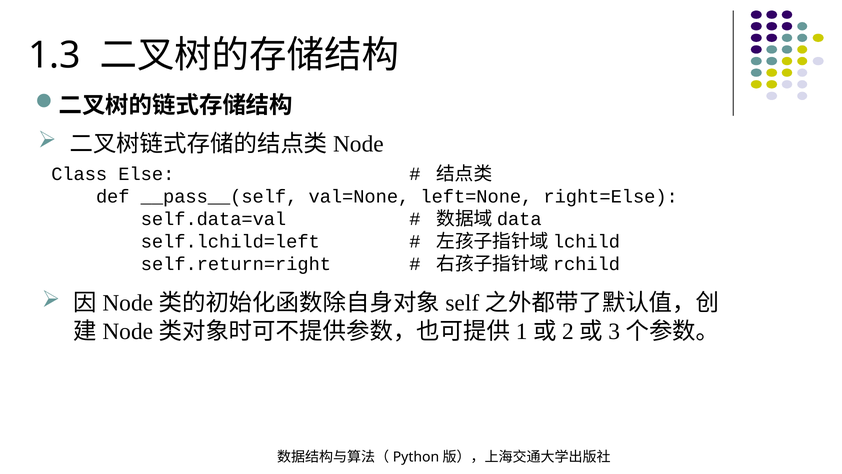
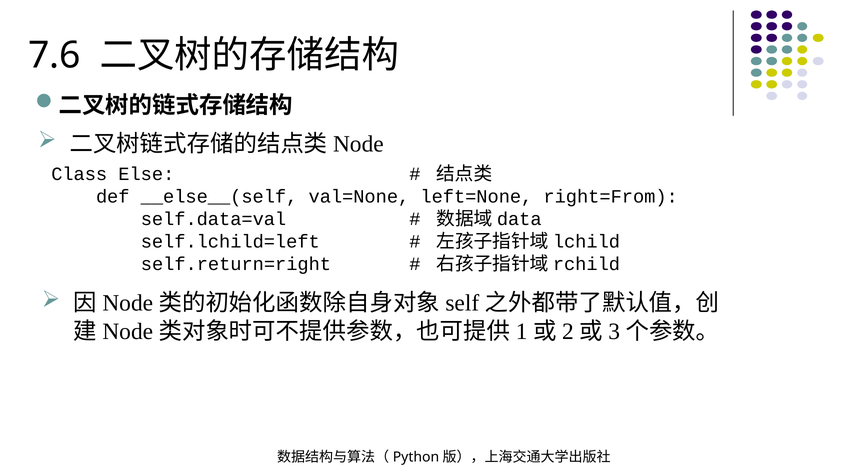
1.3: 1.3 -> 7.6
__pass__(self: __pass__(self -> __else__(self
right=Else: right=Else -> right=From
